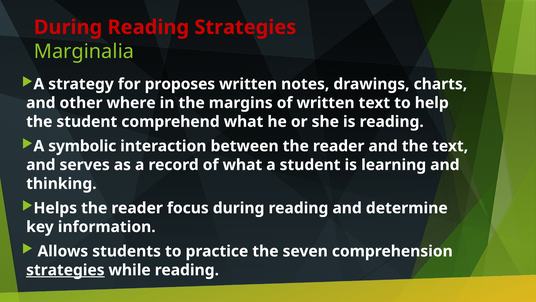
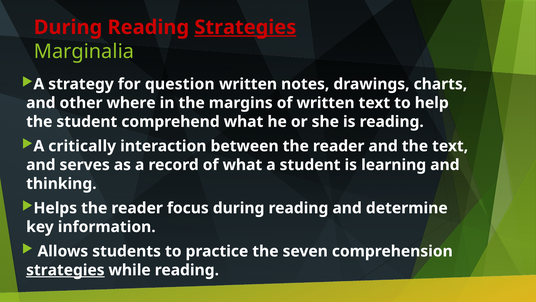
Strategies at (245, 27) underline: none -> present
proposes: proposes -> question
symbolic: symbolic -> critically
